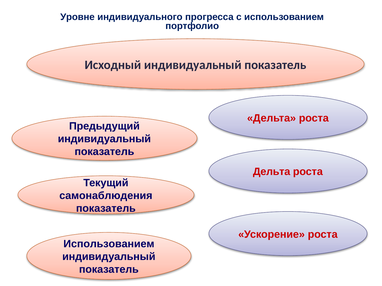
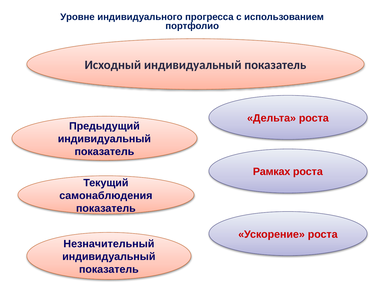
Дельта at (272, 172): Дельта -> Рамках
Использованием at (109, 244): Использованием -> Незначительный
